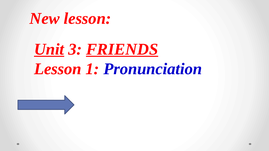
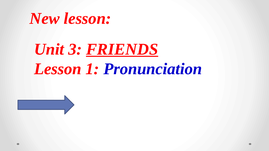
Unit underline: present -> none
